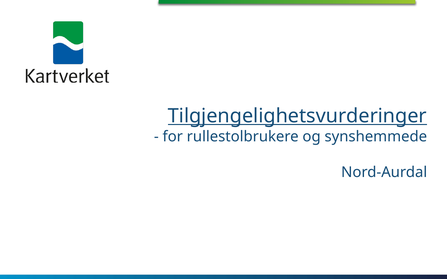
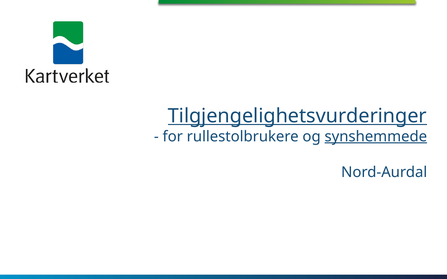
synshemmede underline: none -> present
